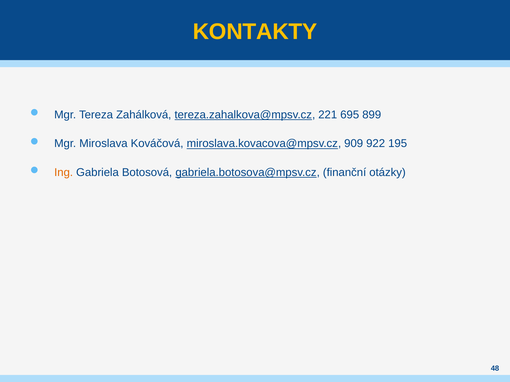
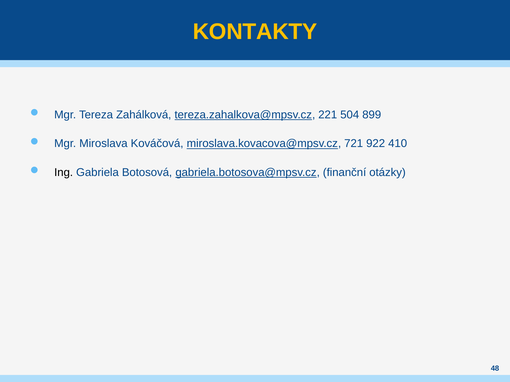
695: 695 -> 504
909: 909 -> 721
195: 195 -> 410
Ing colour: orange -> black
